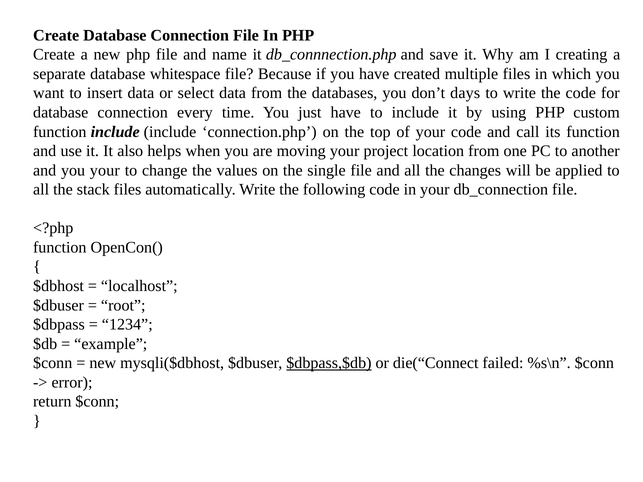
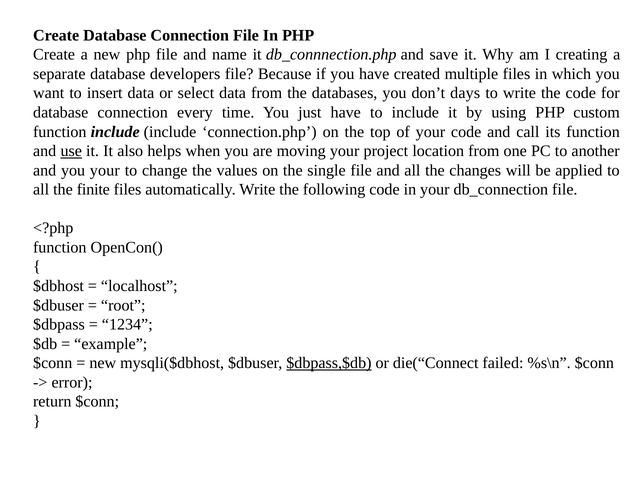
whitespace: whitespace -> developers
use underline: none -> present
stack: stack -> finite
